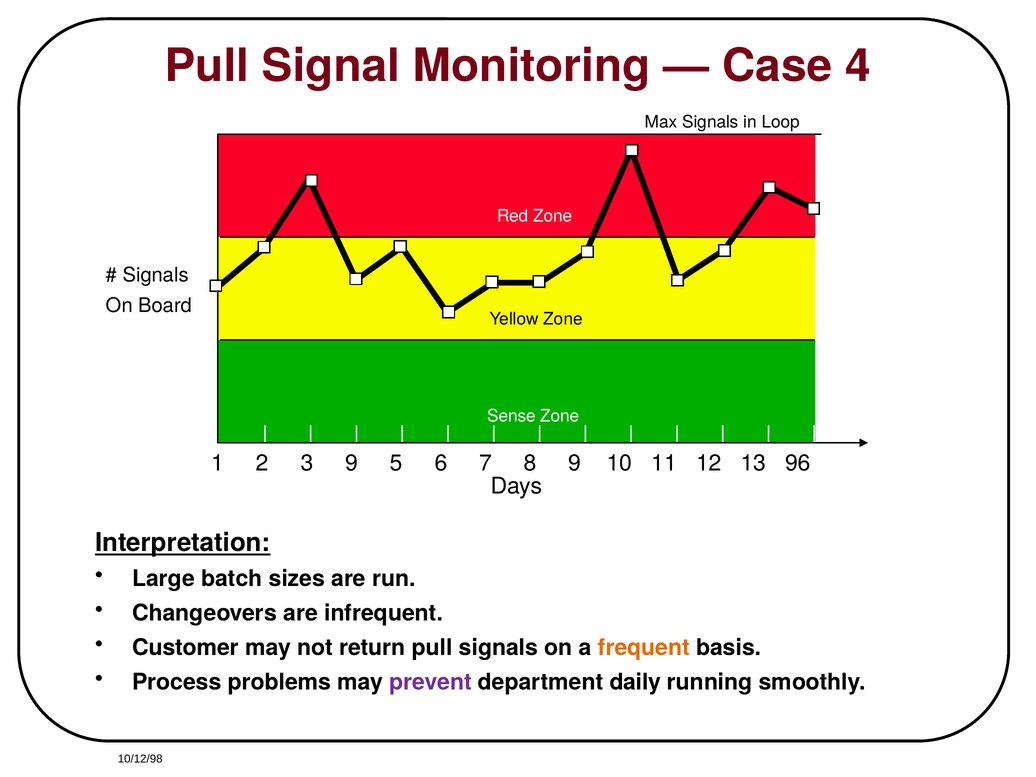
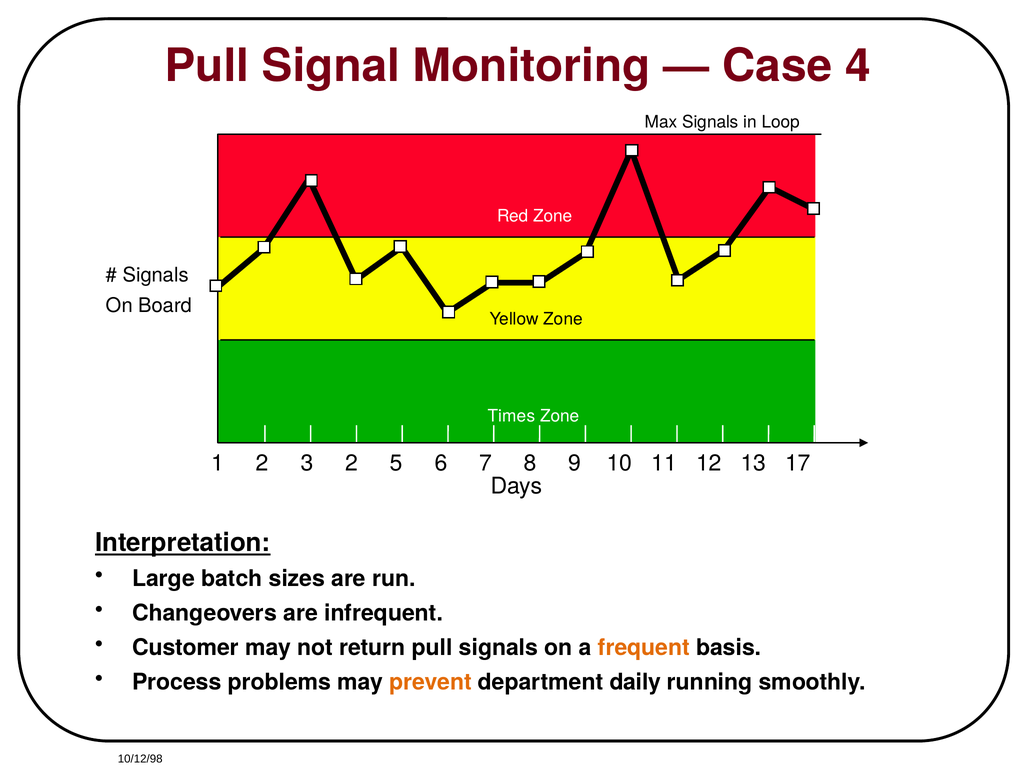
Sense: Sense -> Times
3 9: 9 -> 2
96: 96 -> 17
prevent colour: purple -> orange
